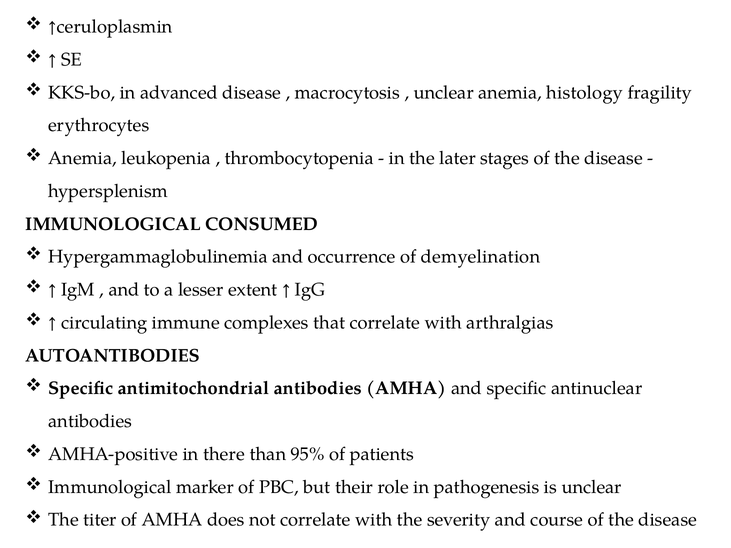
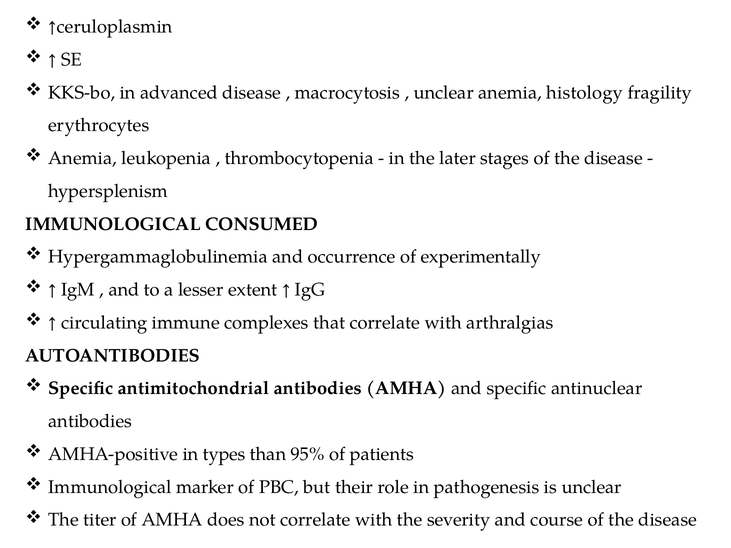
demyelination: demyelination -> experimentally
there: there -> types
